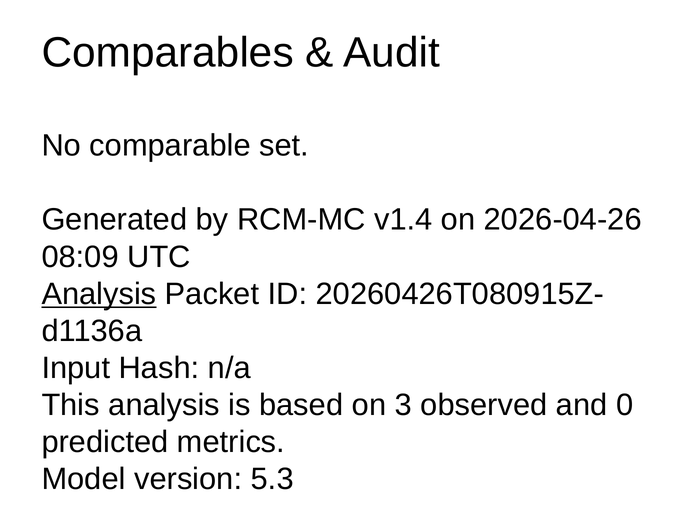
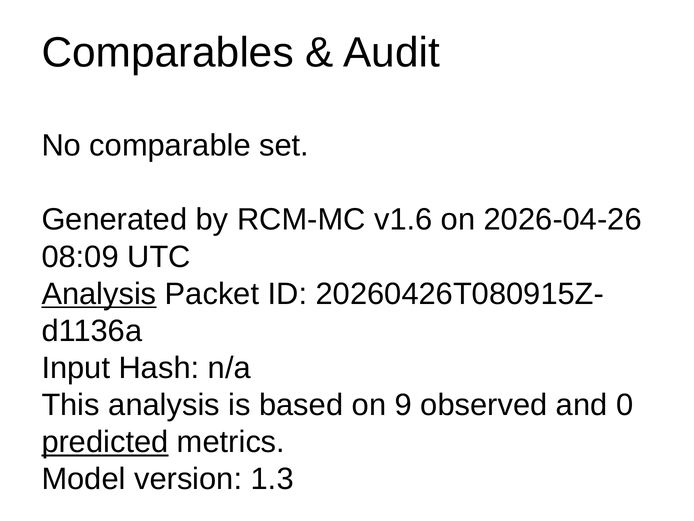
v1.4: v1.4 -> v1.6
3: 3 -> 9
predicted underline: none -> present
5.3: 5.3 -> 1.3
